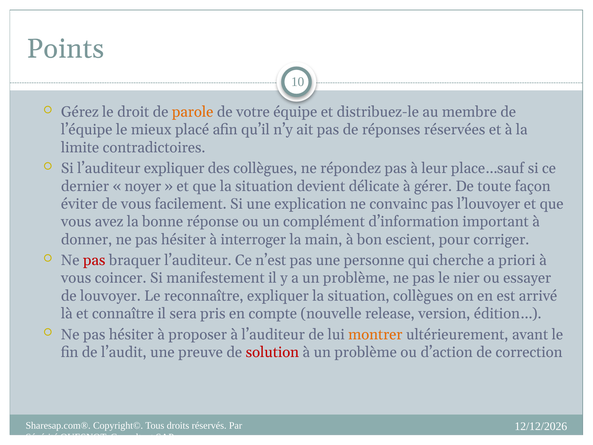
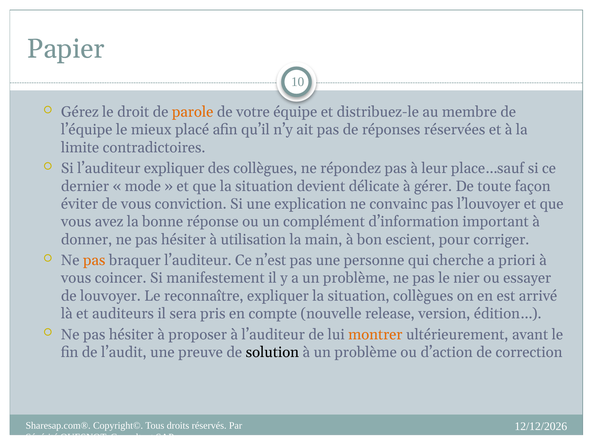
Points: Points -> Papier
noyer: noyer -> mode
facilement: facilement -> conviction
interroger: interroger -> utilisation
pas at (94, 260) colour: red -> orange
connaître: connaître -> auditeurs
solution colour: red -> black
